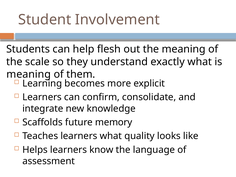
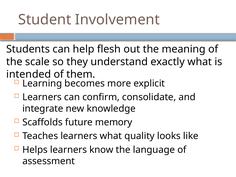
meaning at (29, 74): meaning -> intended
